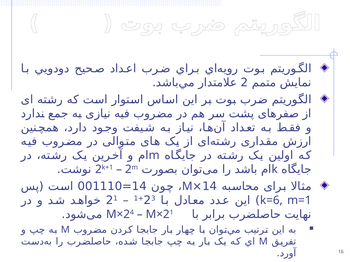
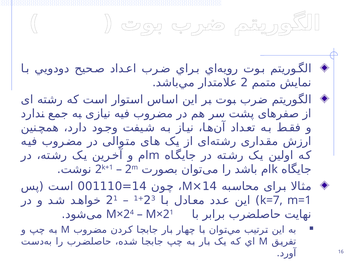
k=6: k=6 -> k=7
